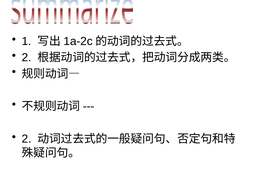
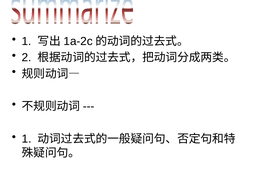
2 at (27, 139): 2 -> 1
